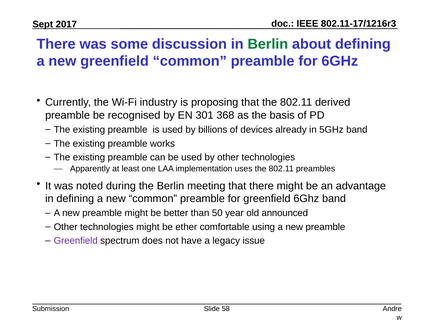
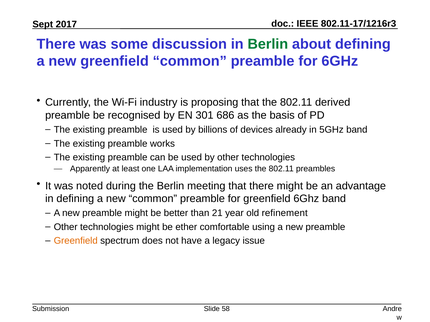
368: 368 -> 686
50: 50 -> 21
announced: announced -> refinement
Greenfield at (76, 241) colour: purple -> orange
